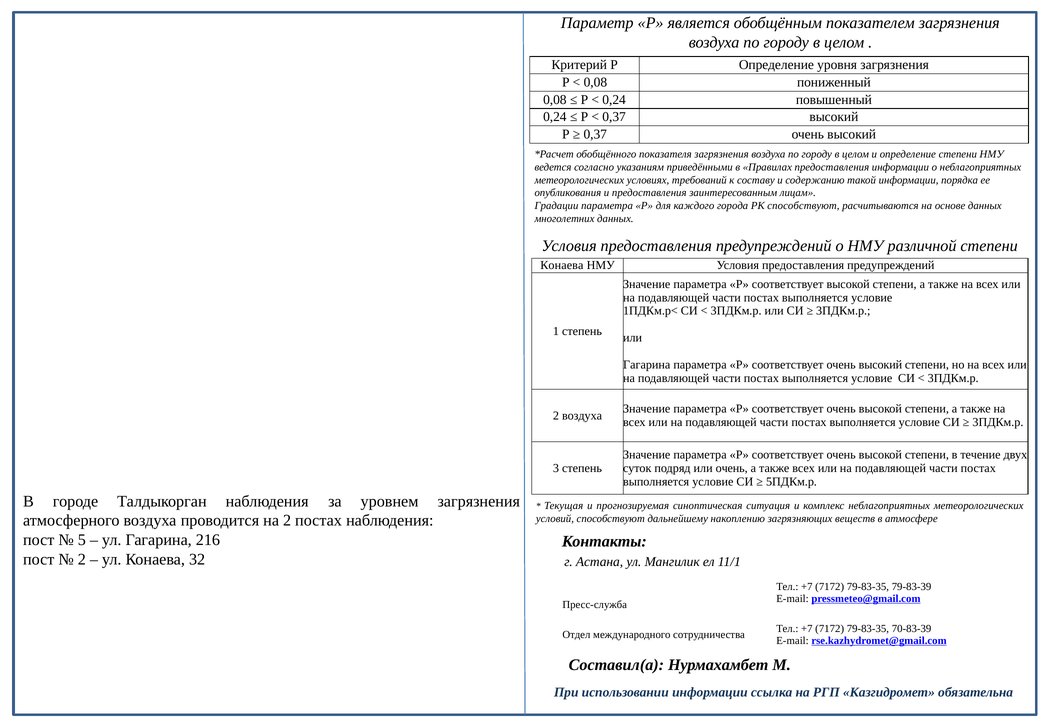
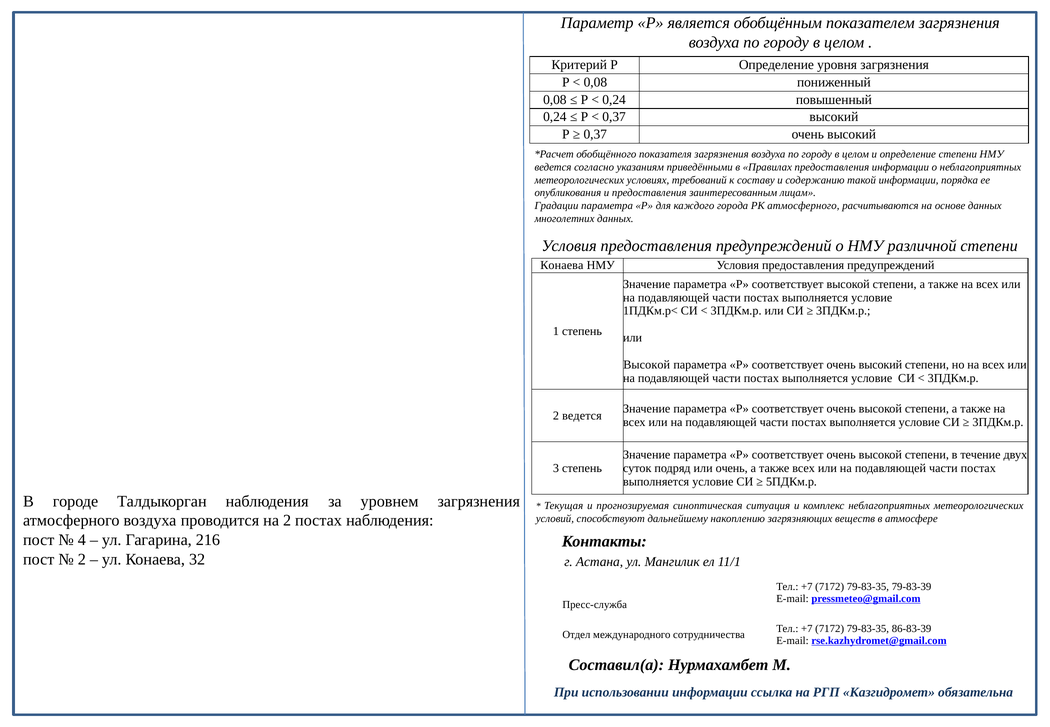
РК способствуют: способствуют -> атмосферного
Гагарина at (647, 365): Гагарина -> Высокой
2 воздуха: воздуха -> ведется
5: 5 -> 4
70-83-39: 70-83-39 -> 86-83-39
